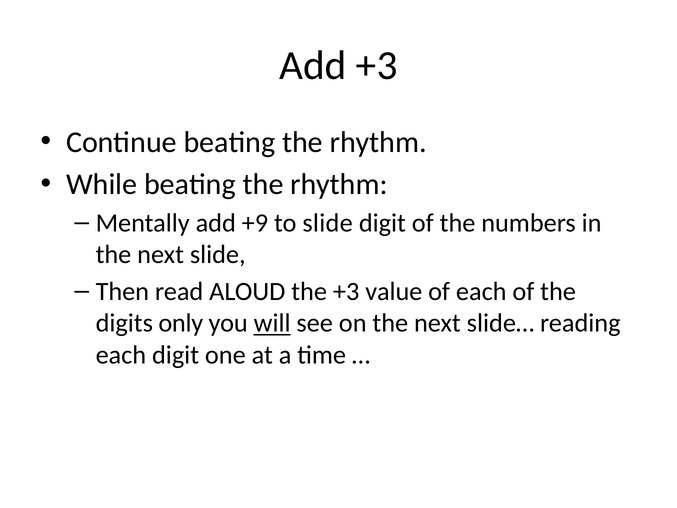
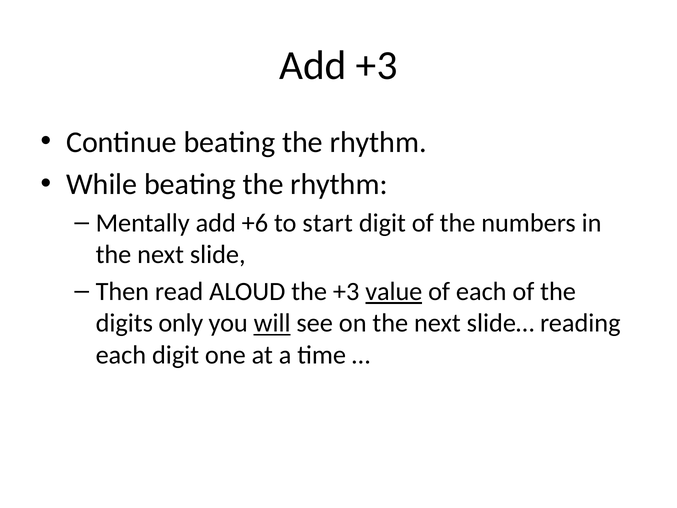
+9: +9 -> +6
to slide: slide -> start
value underline: none -> present
